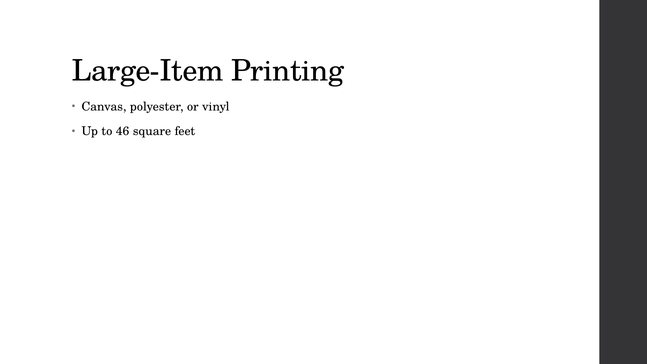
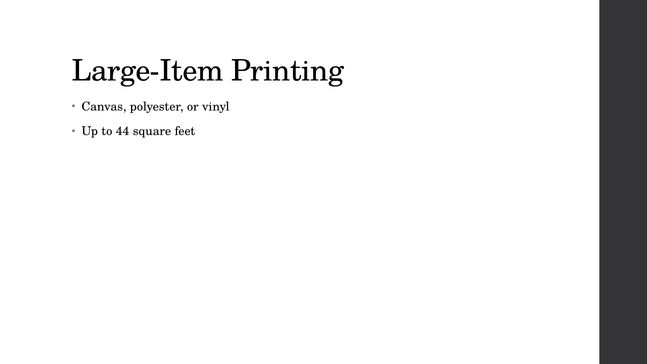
46: 46 -> 44
